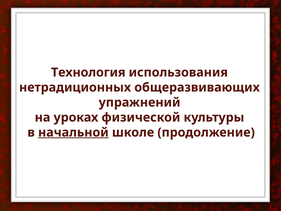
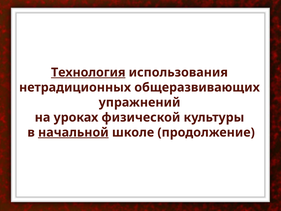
Технология underline: none -> present
